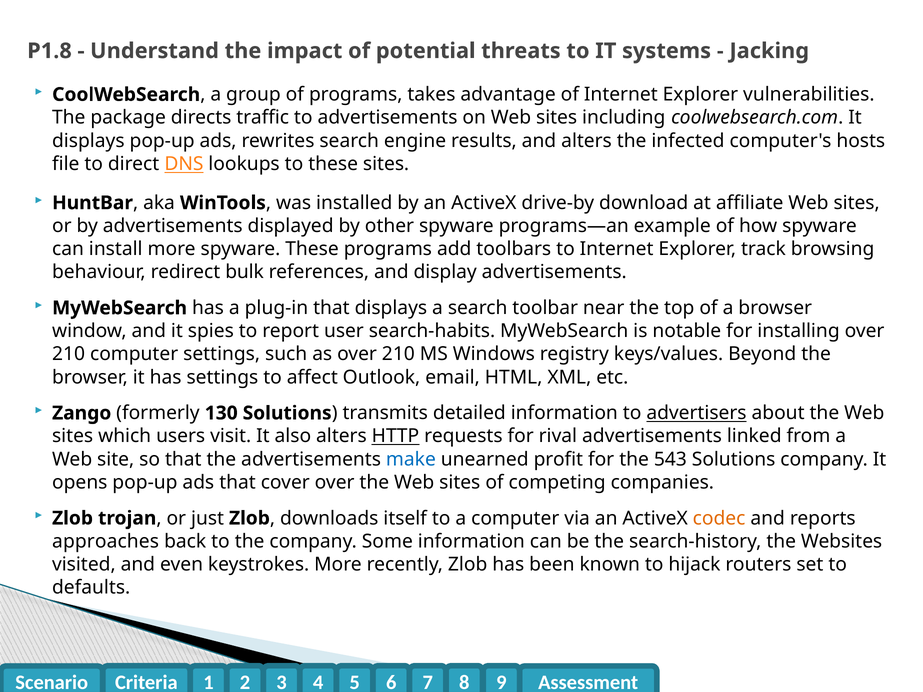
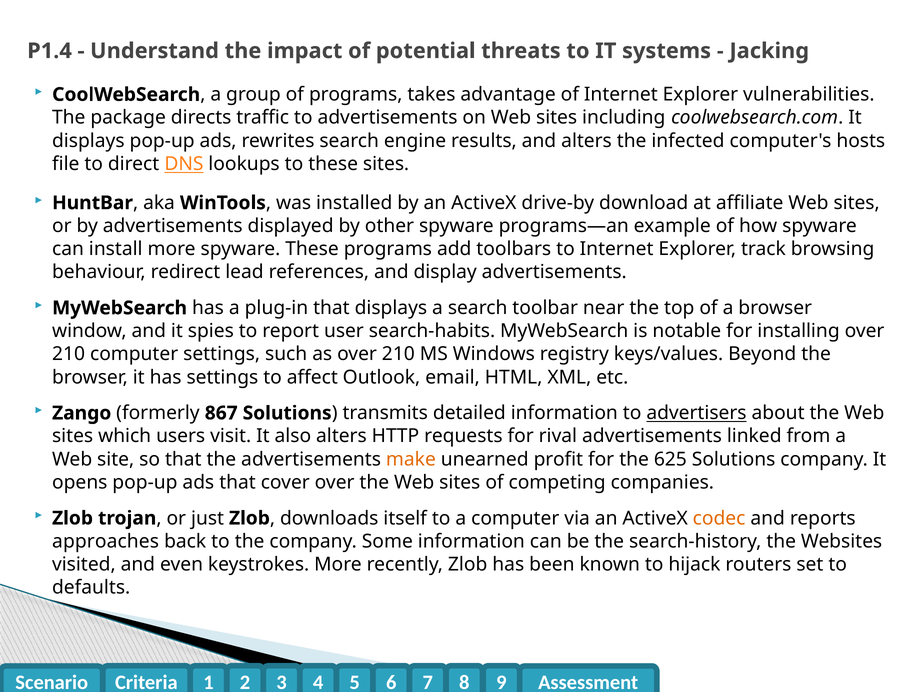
P1.8: P1.8 -> P1.4
bulk: bulk -> lead
130: 130 -> 867
HTTP underline: present -> none
make colour: blue -> orange
543: 543 -> 625
